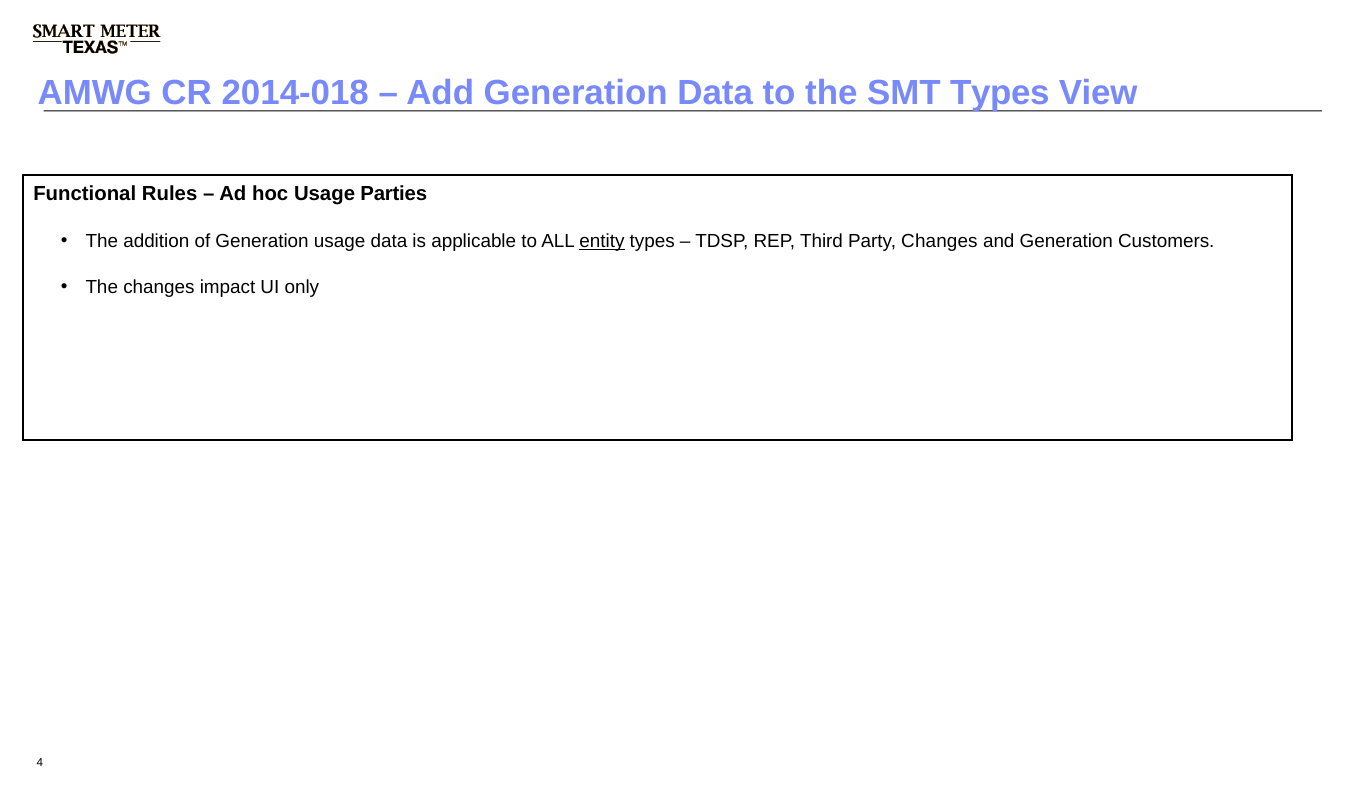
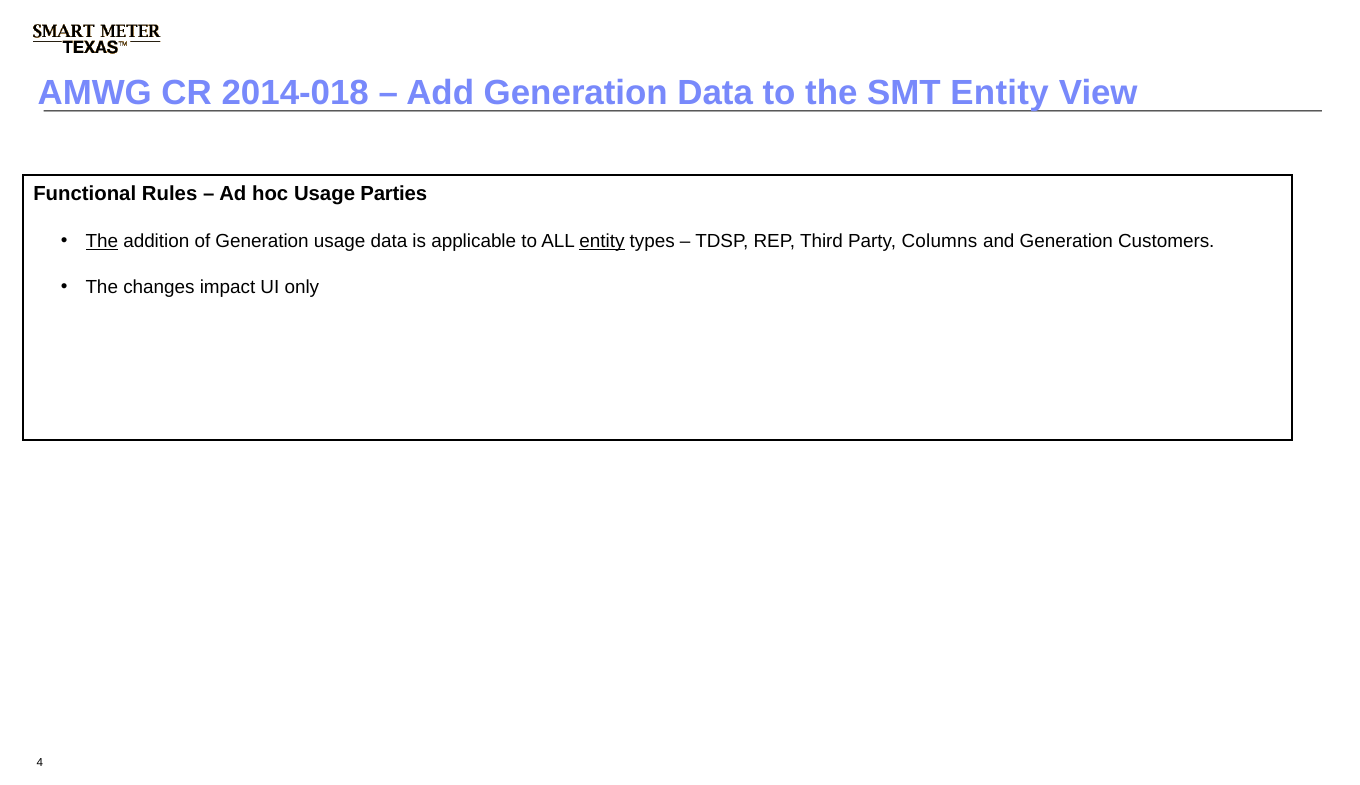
SMT Types: Types -> Entity
The at (102, 242) underline: none -> present
Party Changes: Changes -> Columns
